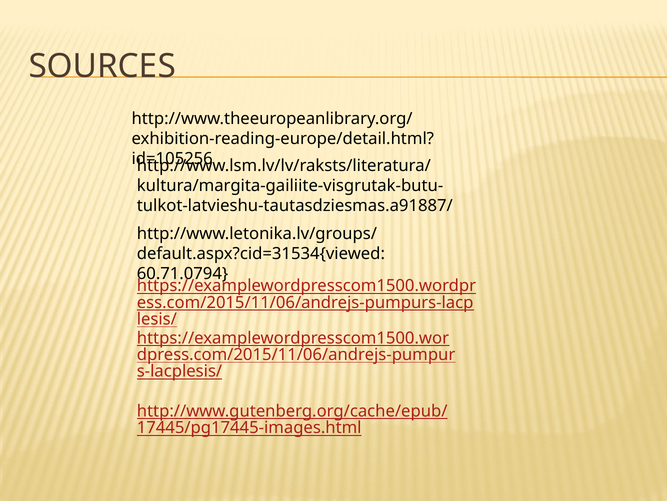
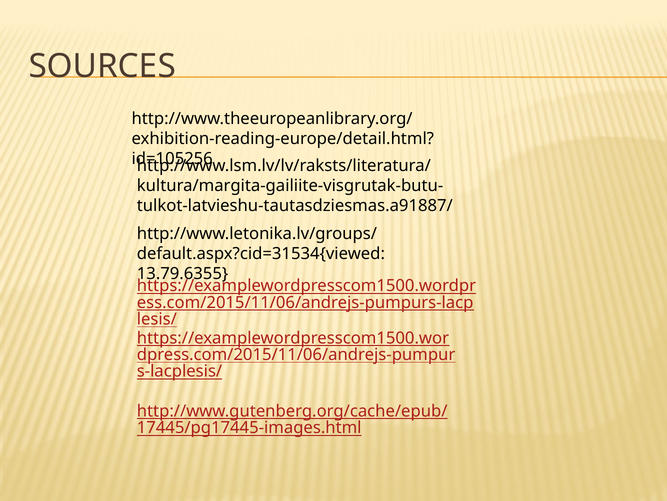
60.71.0794: 60.71.0794 -> 13.79.6355
